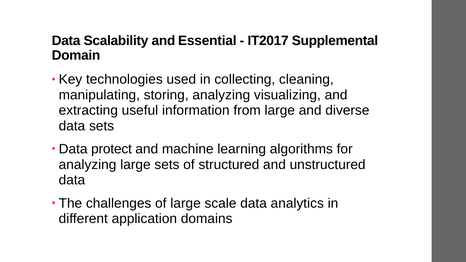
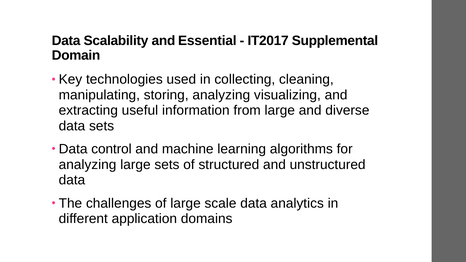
protect: protect -> control
